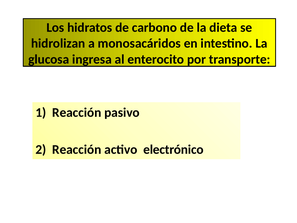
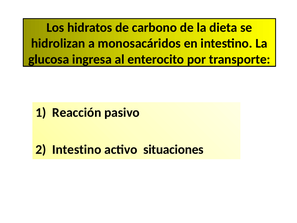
Reacción at (77, 149): Reacción -> Intestino
electrónico: electrónico -> situaciones
